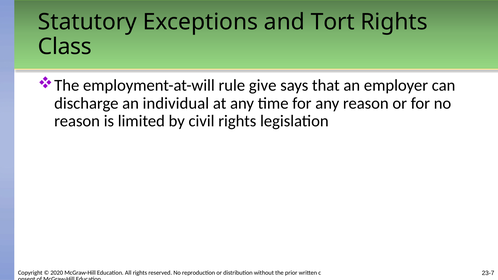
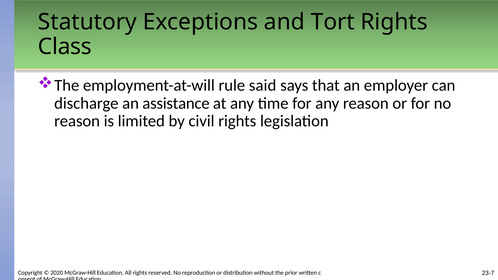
give: give -> said
individual: individual -> assistance
